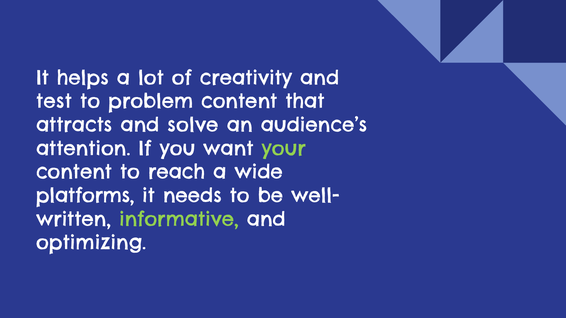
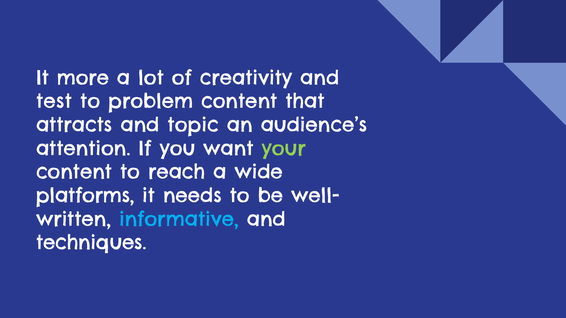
helps: helps -> more
solve: solve -> topic
informative colour: light green -> light blue
optimizing: optimizing -> techniques
